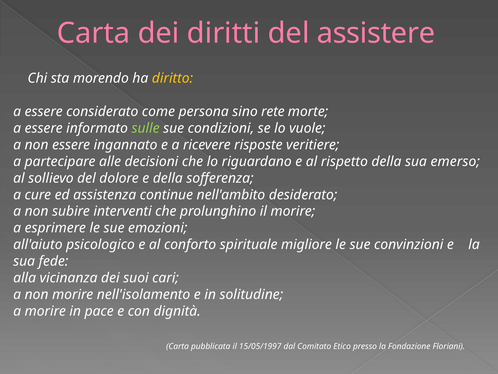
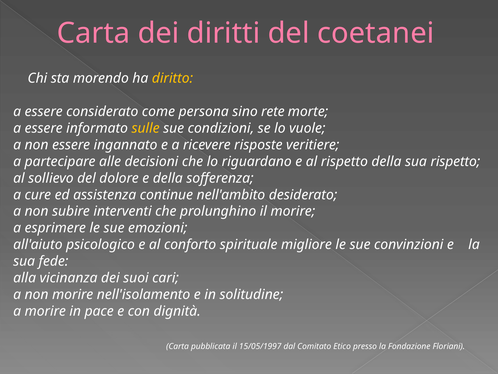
assistere: assistere -> coetanei
sulle colour: light green -> yellow
sua emerso: emerso -> rispetto
